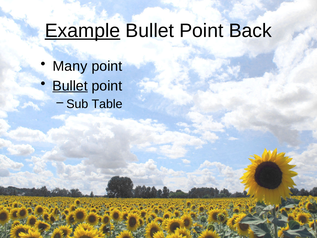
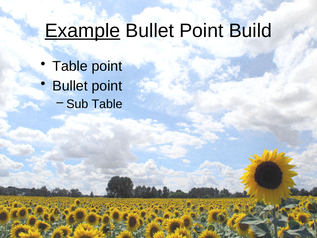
Back: Back -> Build
Many at (70, 66): Many -> Table
Bullet at (70, 86) underline: present -> none
